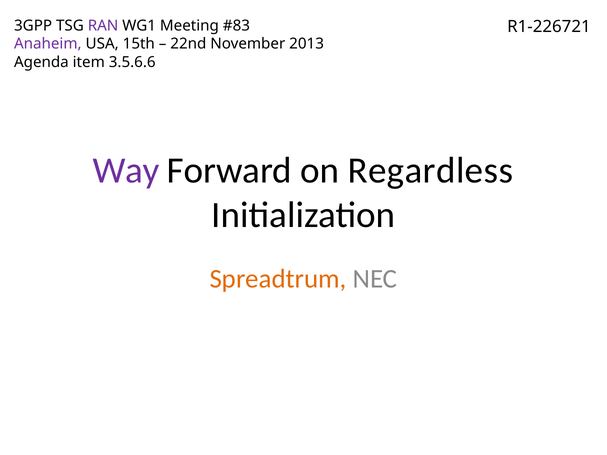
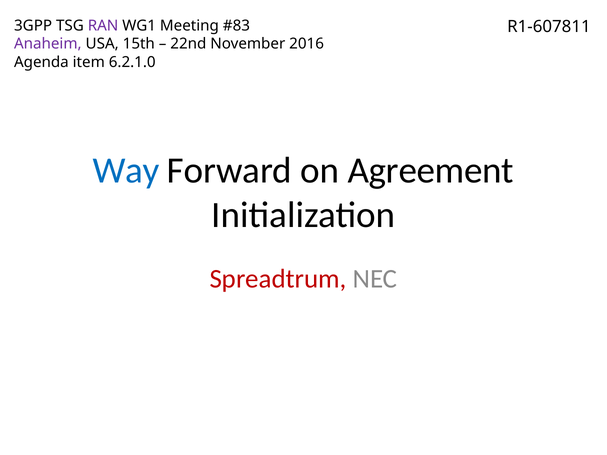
R1-226721: R1-226721 -> R1-607811
2013: 2013 -> 2016
3.5.6.6: 3.5.6.6 -> 6.2.1.0
Way colour: purple -> blue
Regardless: Regardless -> Agreement
Spreadtrum colour: orange -> red
